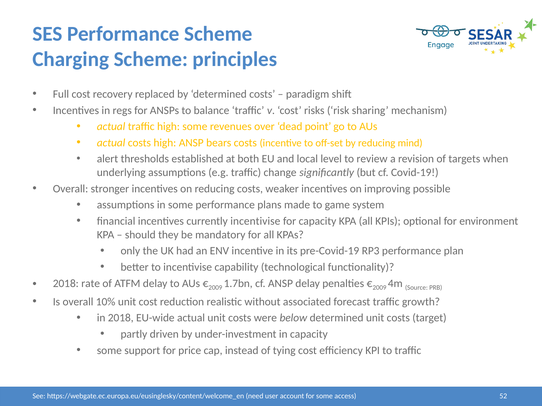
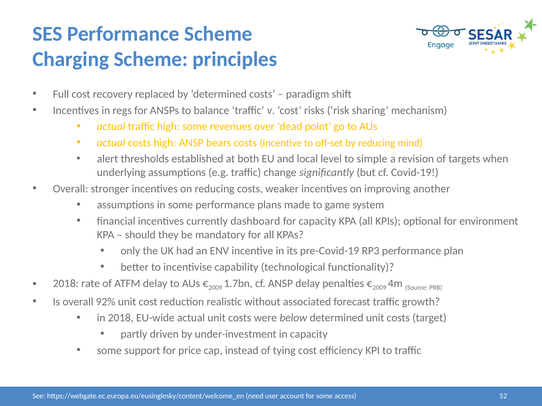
review: review -> simple
possible: possible -> another
currently incentivise: incentivise -> dashboard
10%: 10% -> 92%
